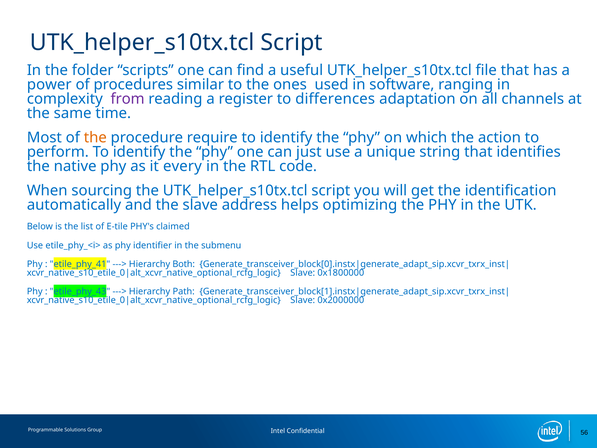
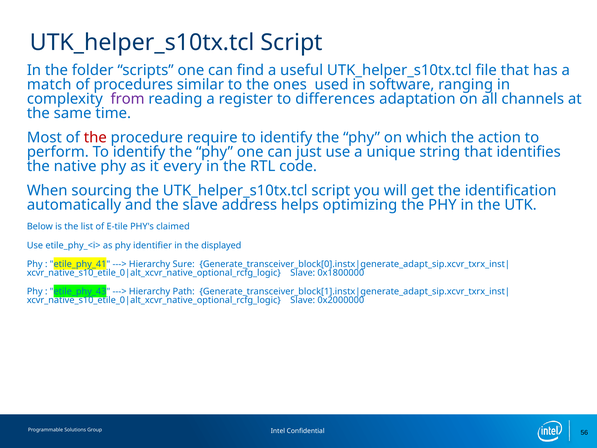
power: power -> match
the at (95, 137) colour: orange -> red
submenu: submenu -> displayed
Both: Both -> Sure
